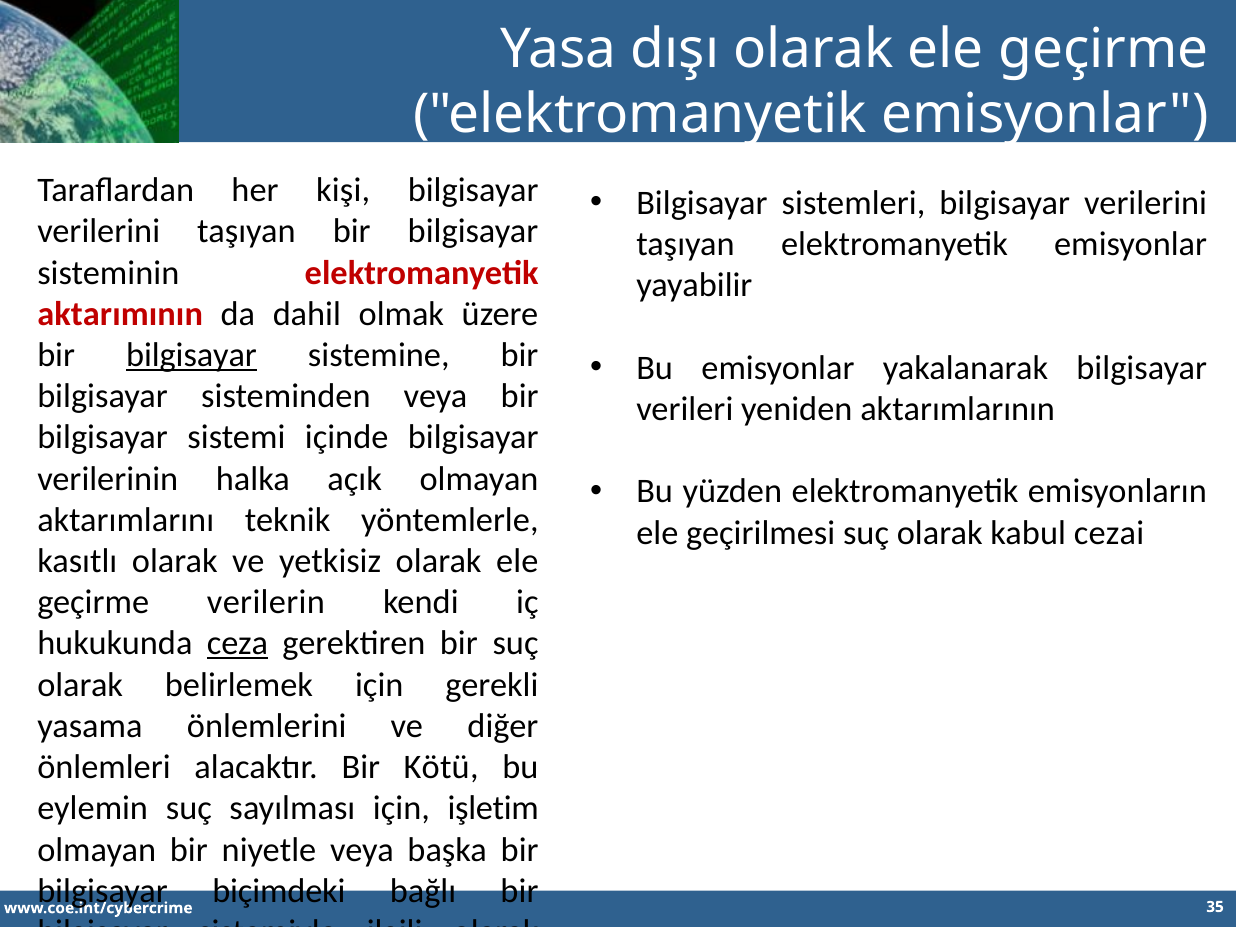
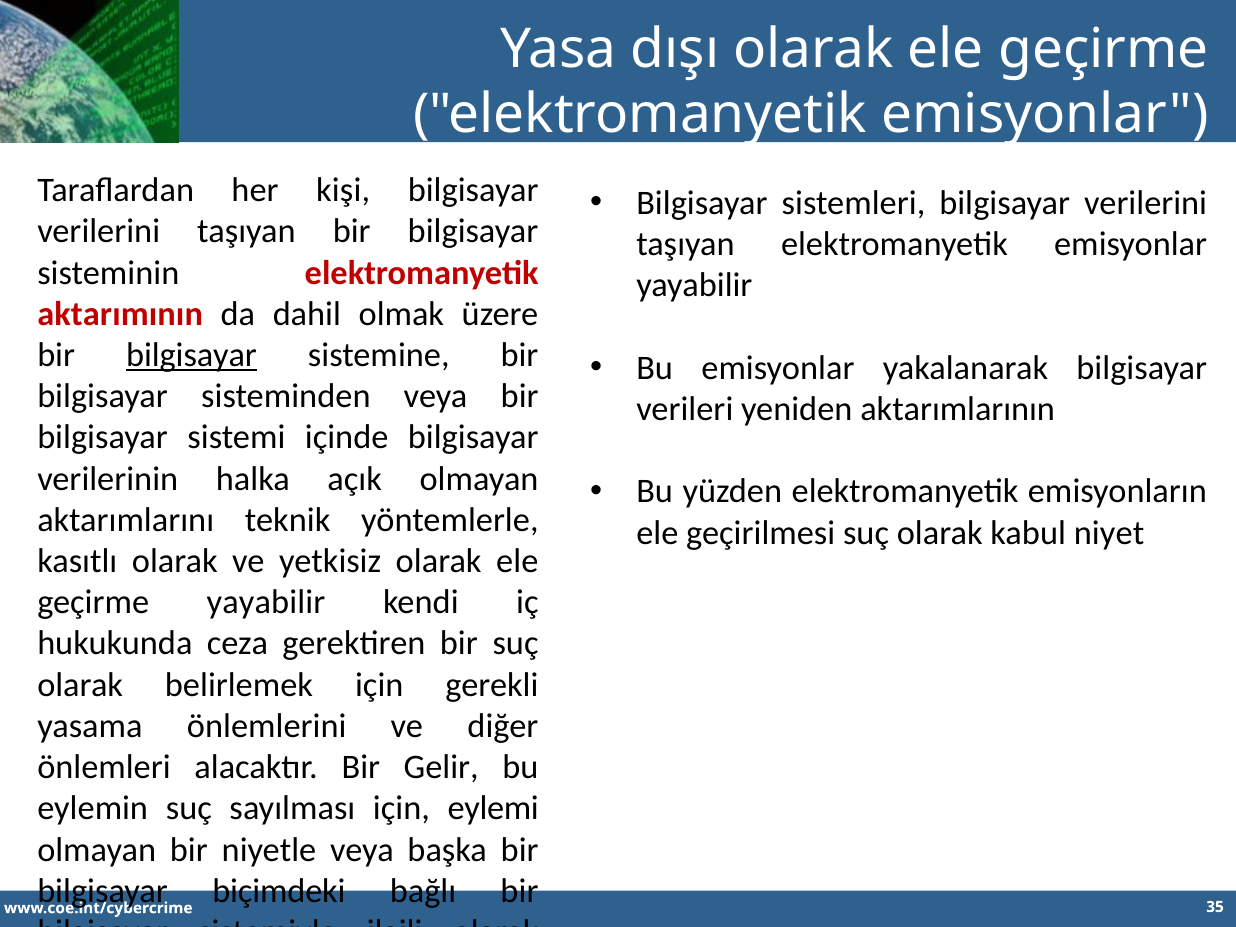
cezai: cezai -> niyet
geçirme verilerin: verilerin -> yayabilir
ceza underline: present -> none
Kötü: Kötü -> Gelir
işletim: işletim -> eylemi
